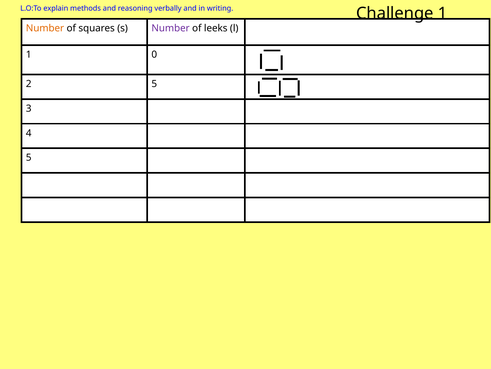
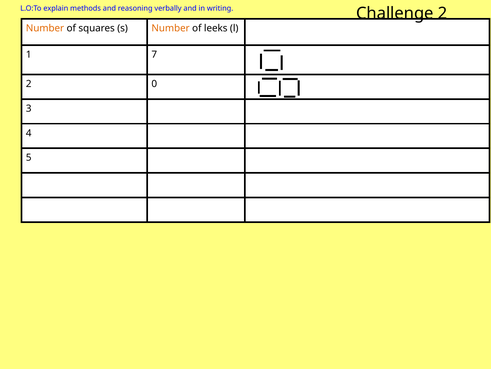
Challenge 1: 1 -> 2
Number at (171, 28) colour: purple -> orange
0: 0 -> 7
2 5: 5 -> 0
